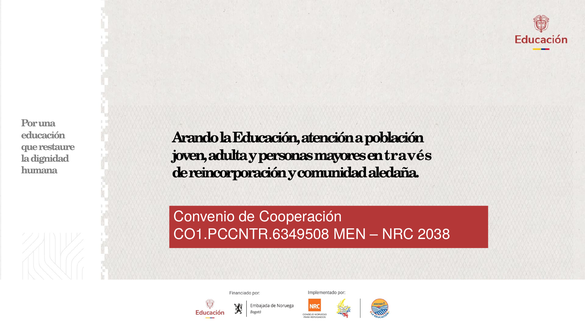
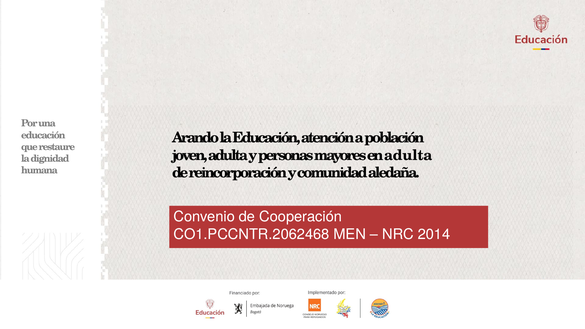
en través: través -> adulta
CO1.PCCNTR.6349508: CO1.PCCNTR.6349508 -> CO1.PCCNTR.2062468
2038: 2038 -> 2014
